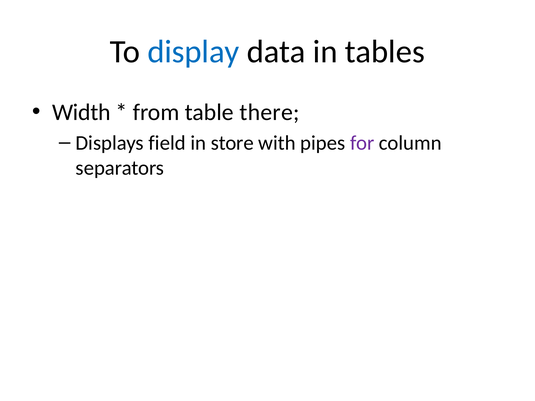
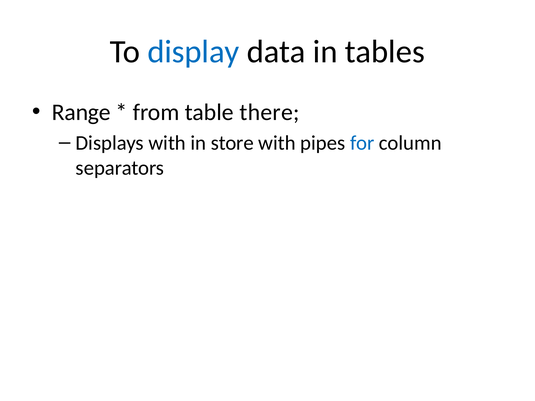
Width: Width -> Range
Displays field: field -> with
for colour: purple -> blue
